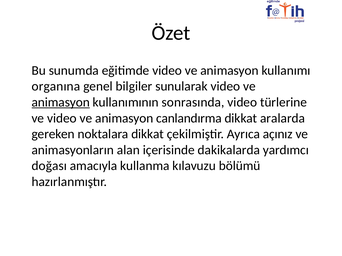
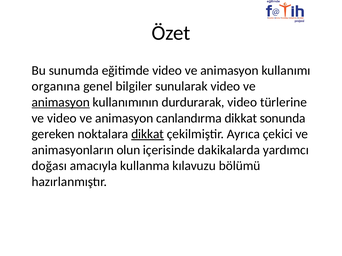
sonrasında: sonrasında -> durdurarak
aralarda: aralarda -> sonunda
dikkat at (148, 134) underline: none -> present
açınız: açınız -> çekici
alan: alan -> olun
